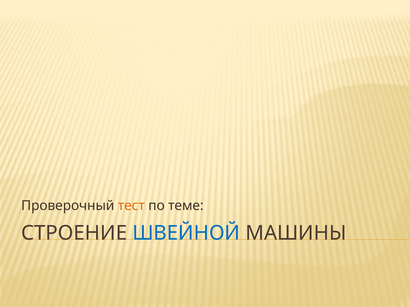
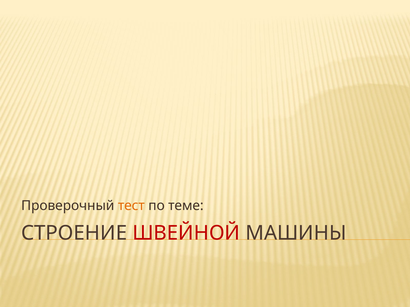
ШВЕЙНОЙ colour: blue -> red
